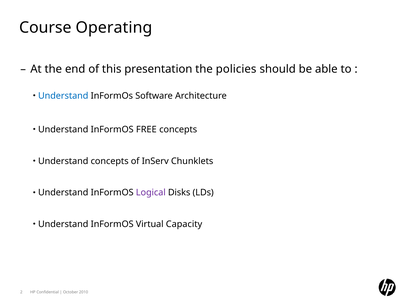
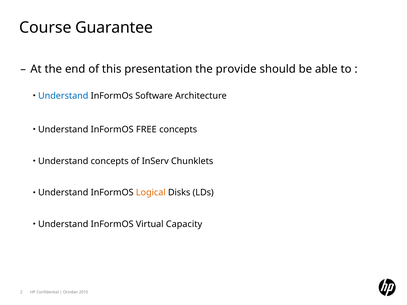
Operating: Operating -> Guarantee
policies: policies -> provide
Logical colour: purple -> orange
